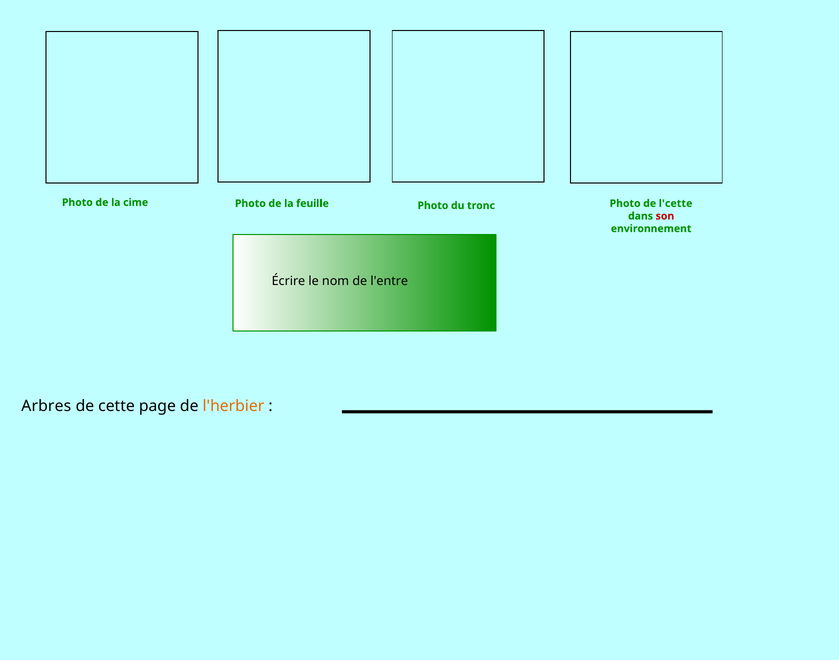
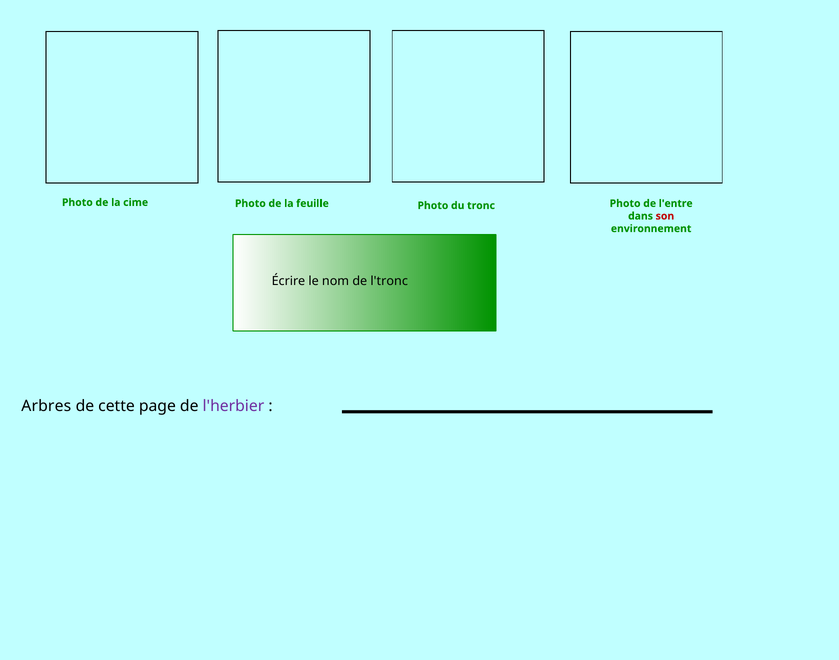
l'cette: l'cette -> l'entre
l'entre: l'entre -> l'tronc
l'herbier colour: orange -> purple
